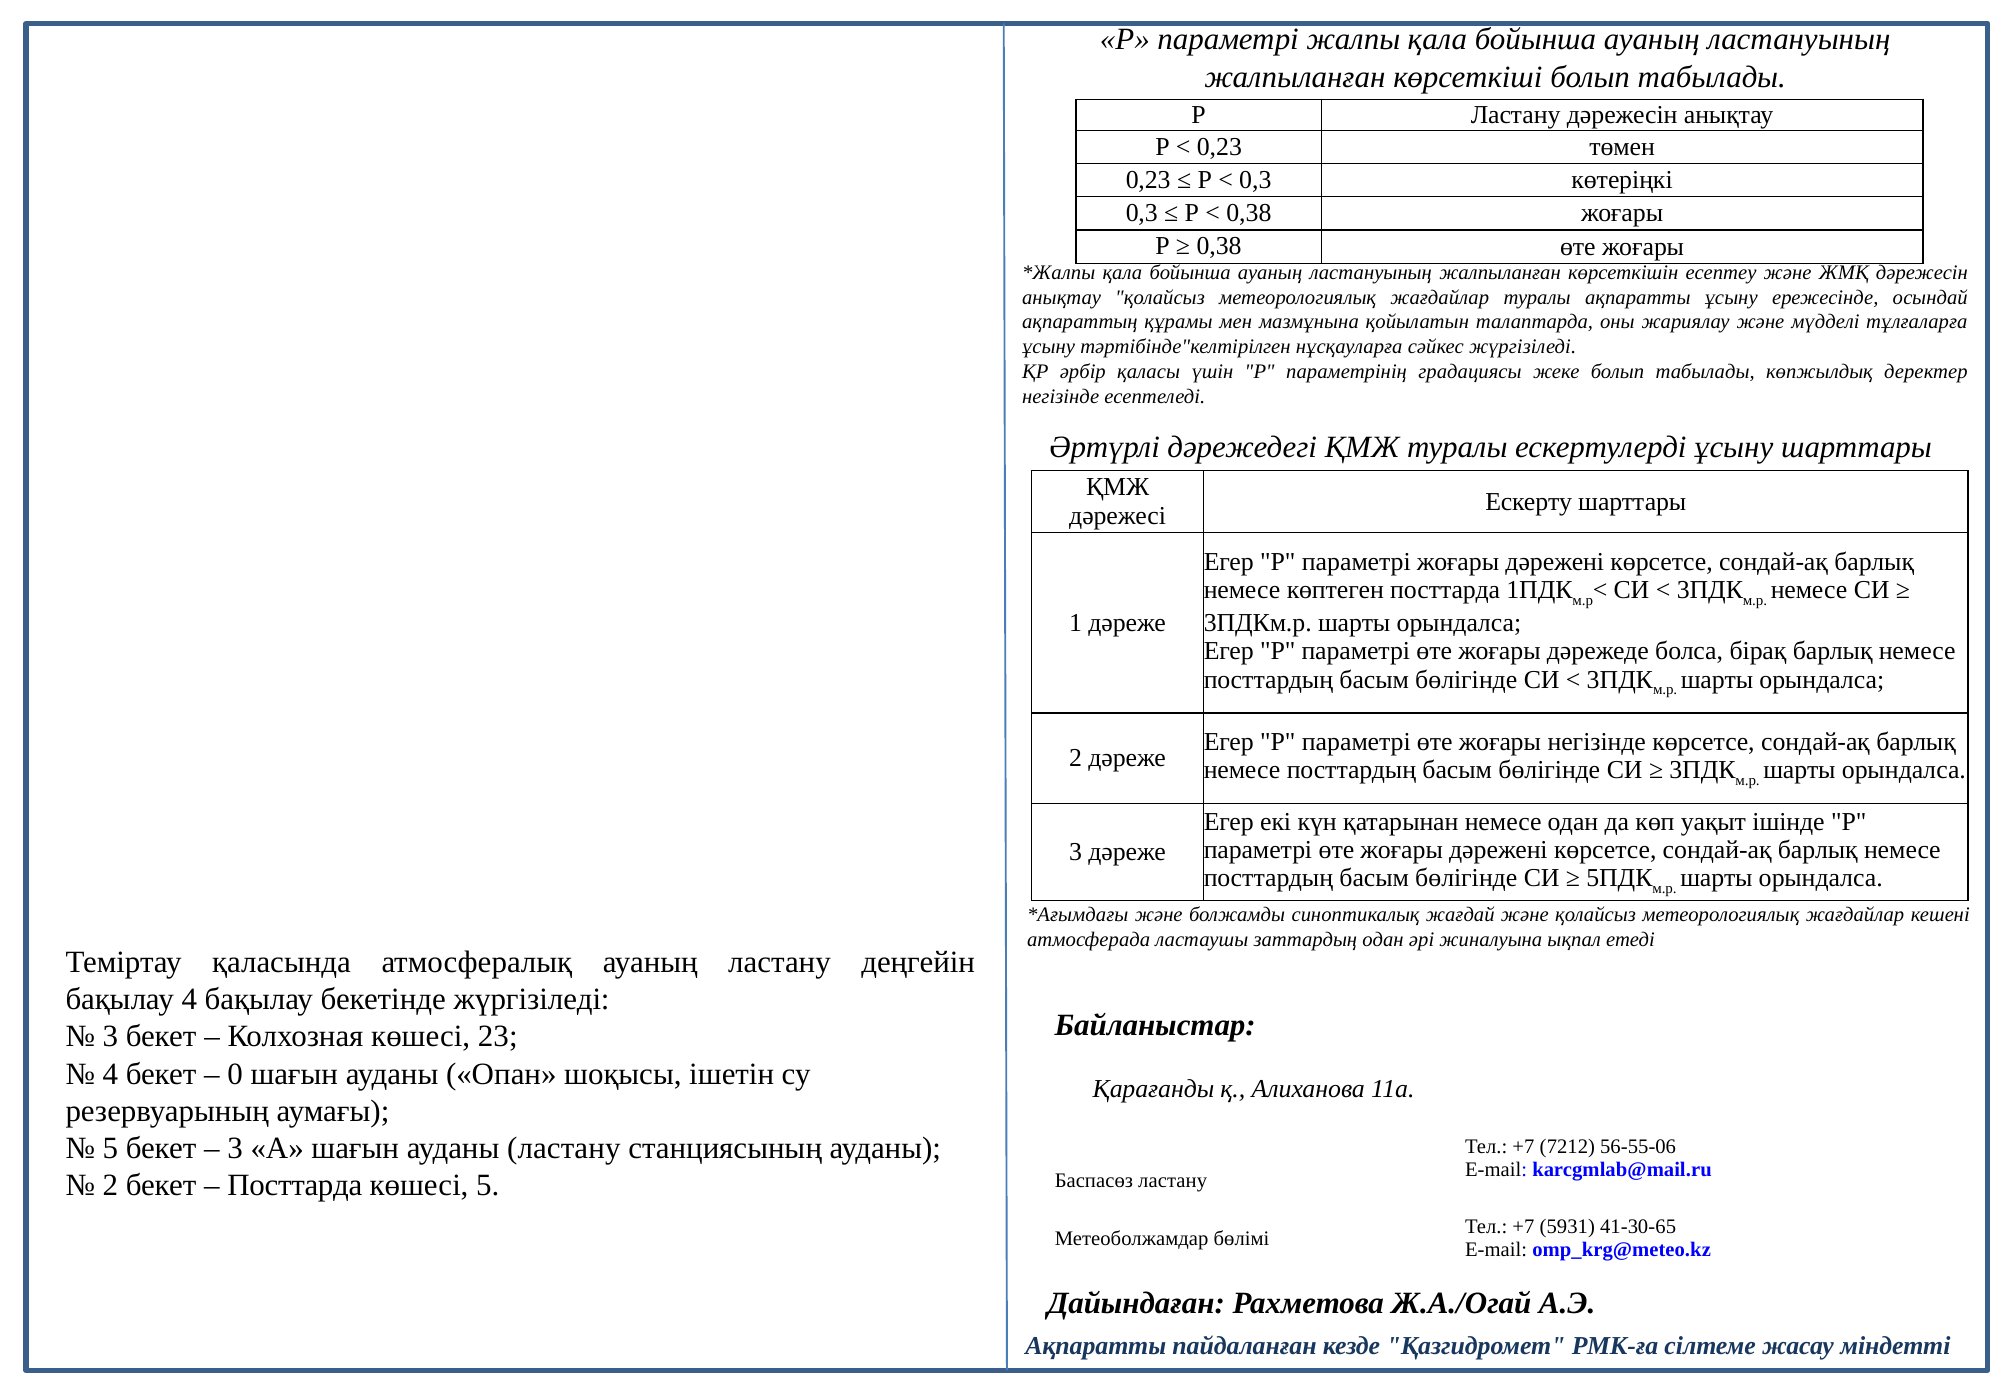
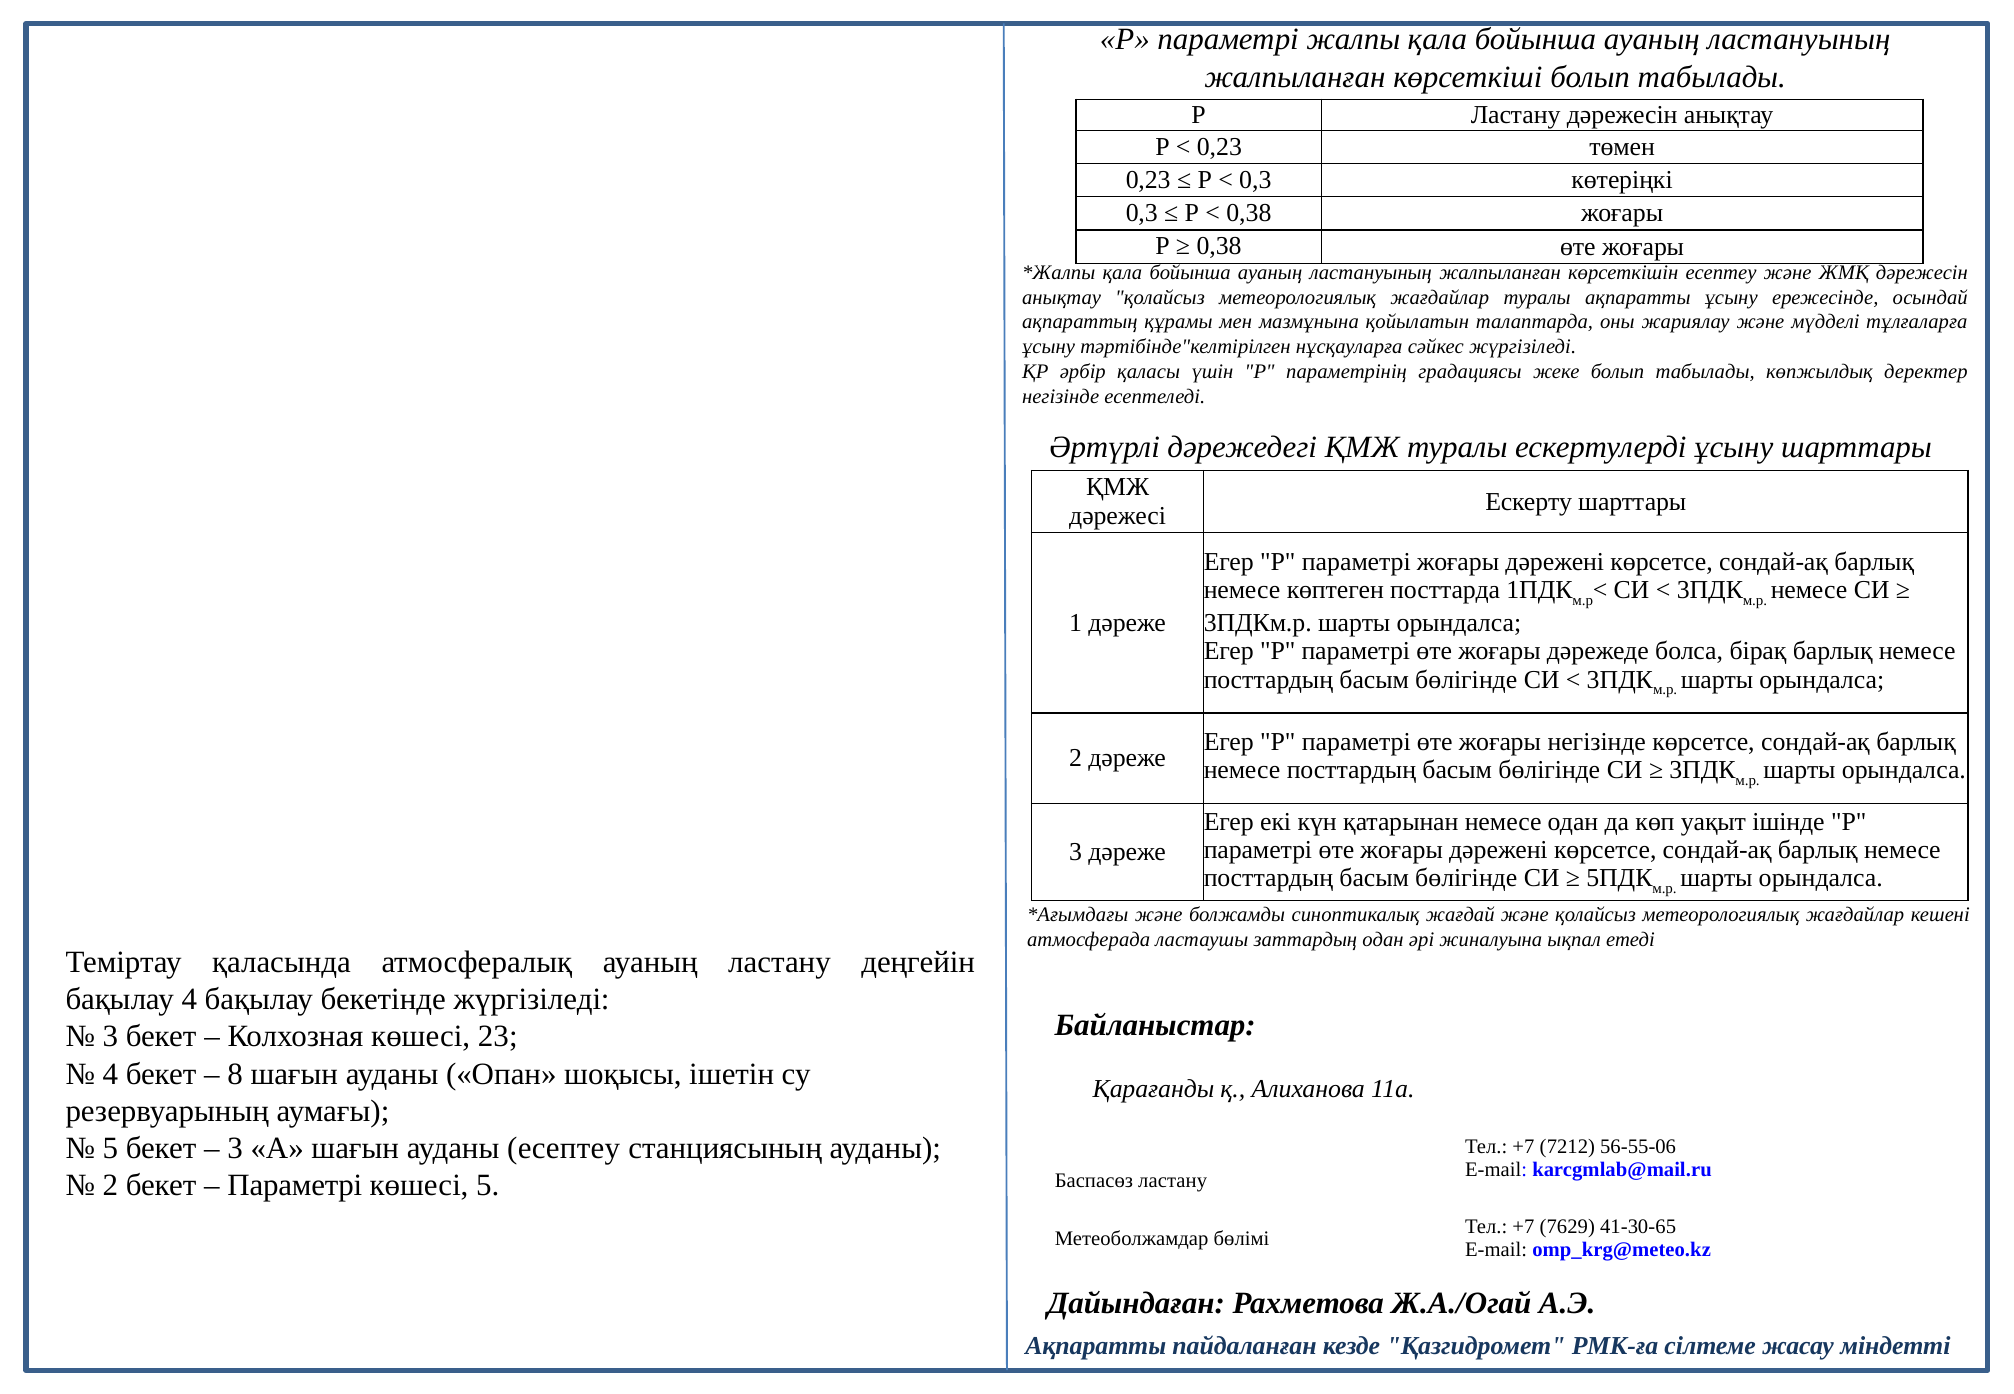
0: 0 -> 8
ауданы ластану: ластану -> есептеу
Посттарда at (295, 1186): Посттарда -> Параметрі
5931: 5931 -> 7629
